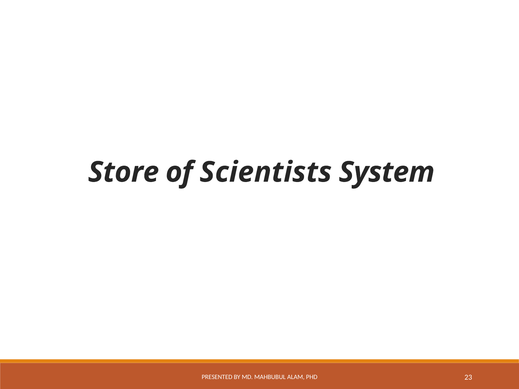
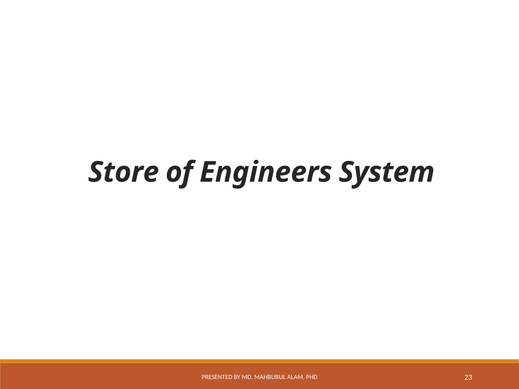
Scientists: Scientists -> Engineers
